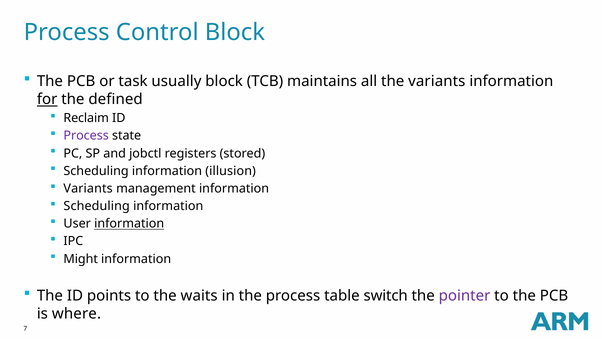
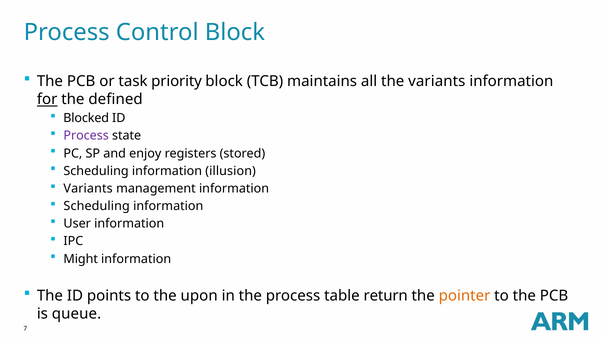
usually: usually -> priority
Reclaim: Reclaim -> Blocked
jobctl: jobctl -> enjoy
information at (129, 224) underline: present -> none
waits: waits -> upon
switch: switch -> return
pointer colour: purple -> orange
where: where -> queue
